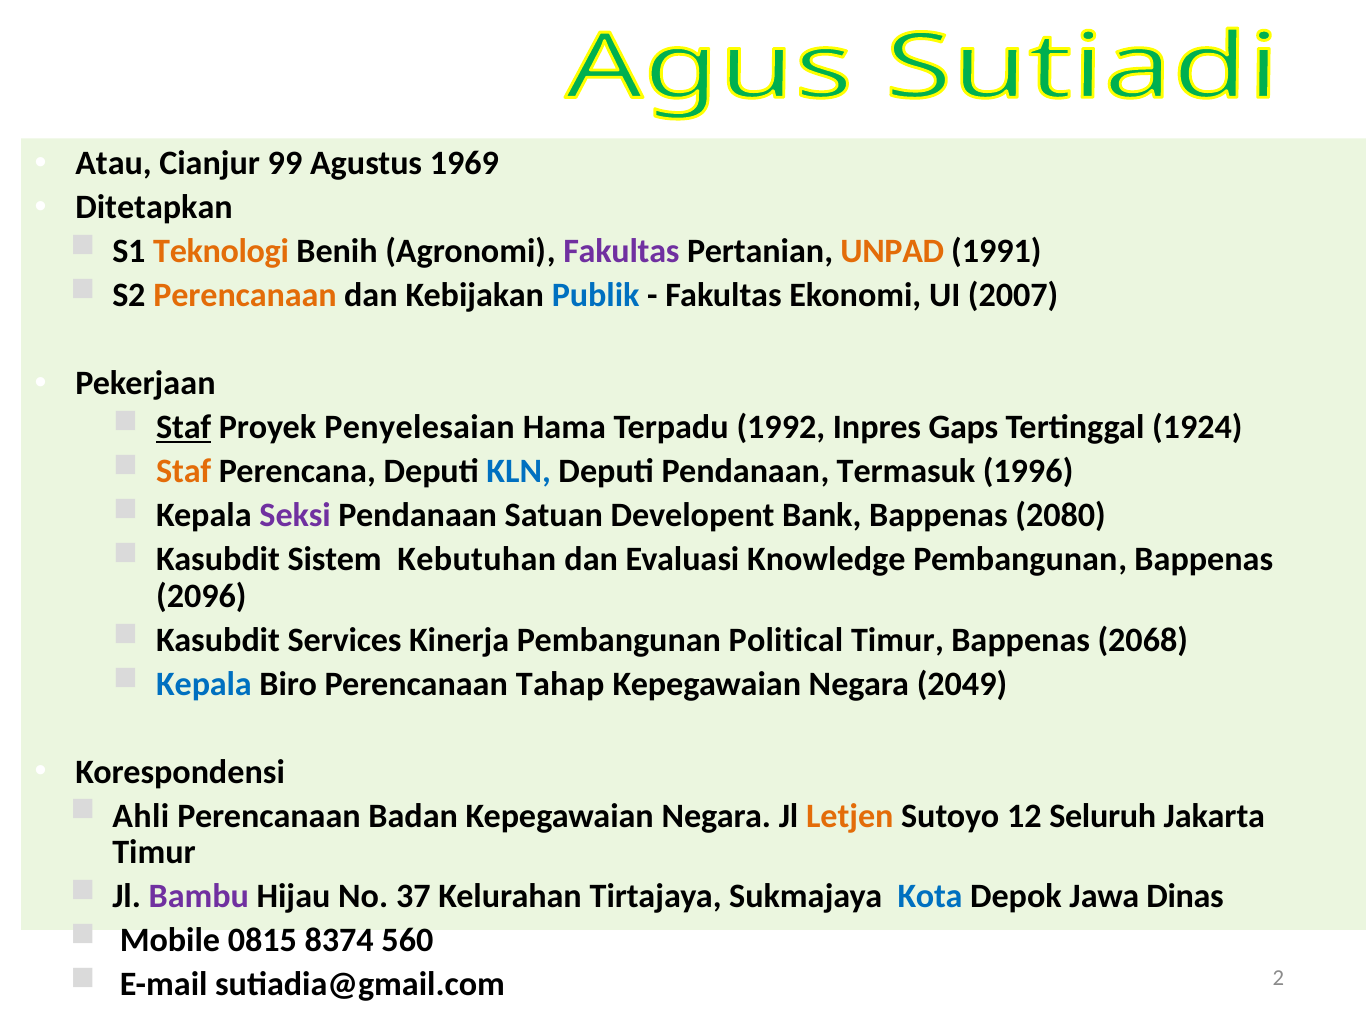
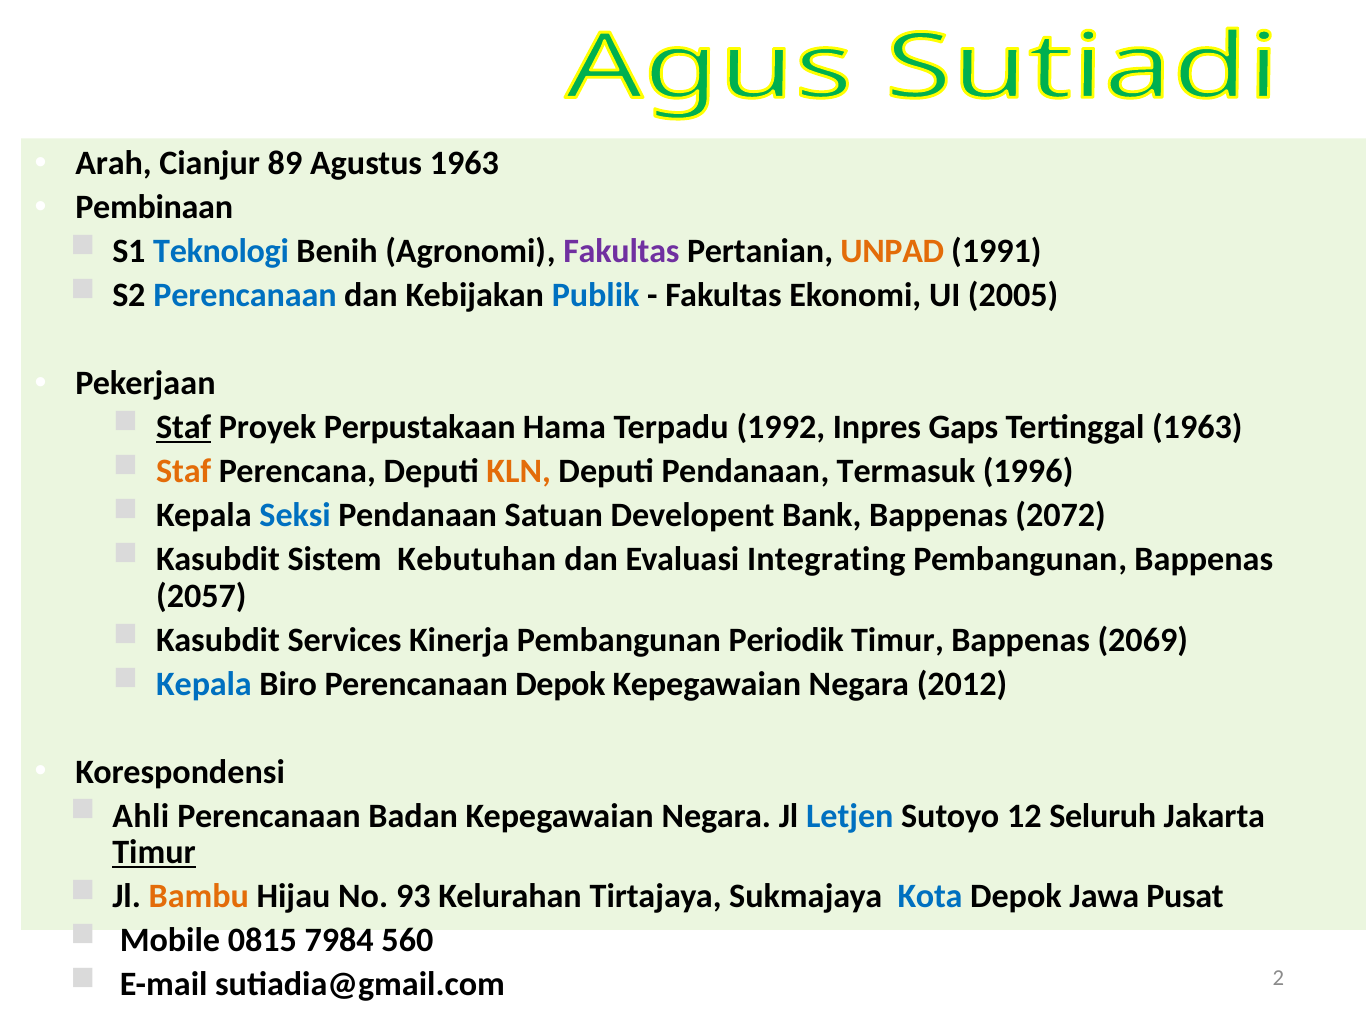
Atau: Atau -> Arah
99: 99 -> 89
Agustus 1969: 1969 -> 1963
Ditetapkan: Ditetapkan -> Pembinaan
Teknologi colour: orange -> blue
Perencanaan at (245, 295) colour: orange -> blue
2007: 2007 -> 2005
Penyelesaian: Penyelesaian -> Perpustakaan
Tertinggal 1924: 1924 -> 1963
KLN colour: blue -> orange
Seksi colour: purple -> blue
2080: 2080 -> 2072
Knowledge: Knowledge -> Integrating
2096: 2096 -> 2057
Political: Political -> Periodik
2068: 2068 -> 2069
Perencanaan Tahap: Tahap -> Depok
2049: 2049 -> 2012
Letjen colour: orange -> blue
Timur at (154, 853) underline: none -> present
Bambu colour: purple -> orange
37: 37 -> 93
Dinas: Dinas -> Pusat
8374: 8374 -> 7984
